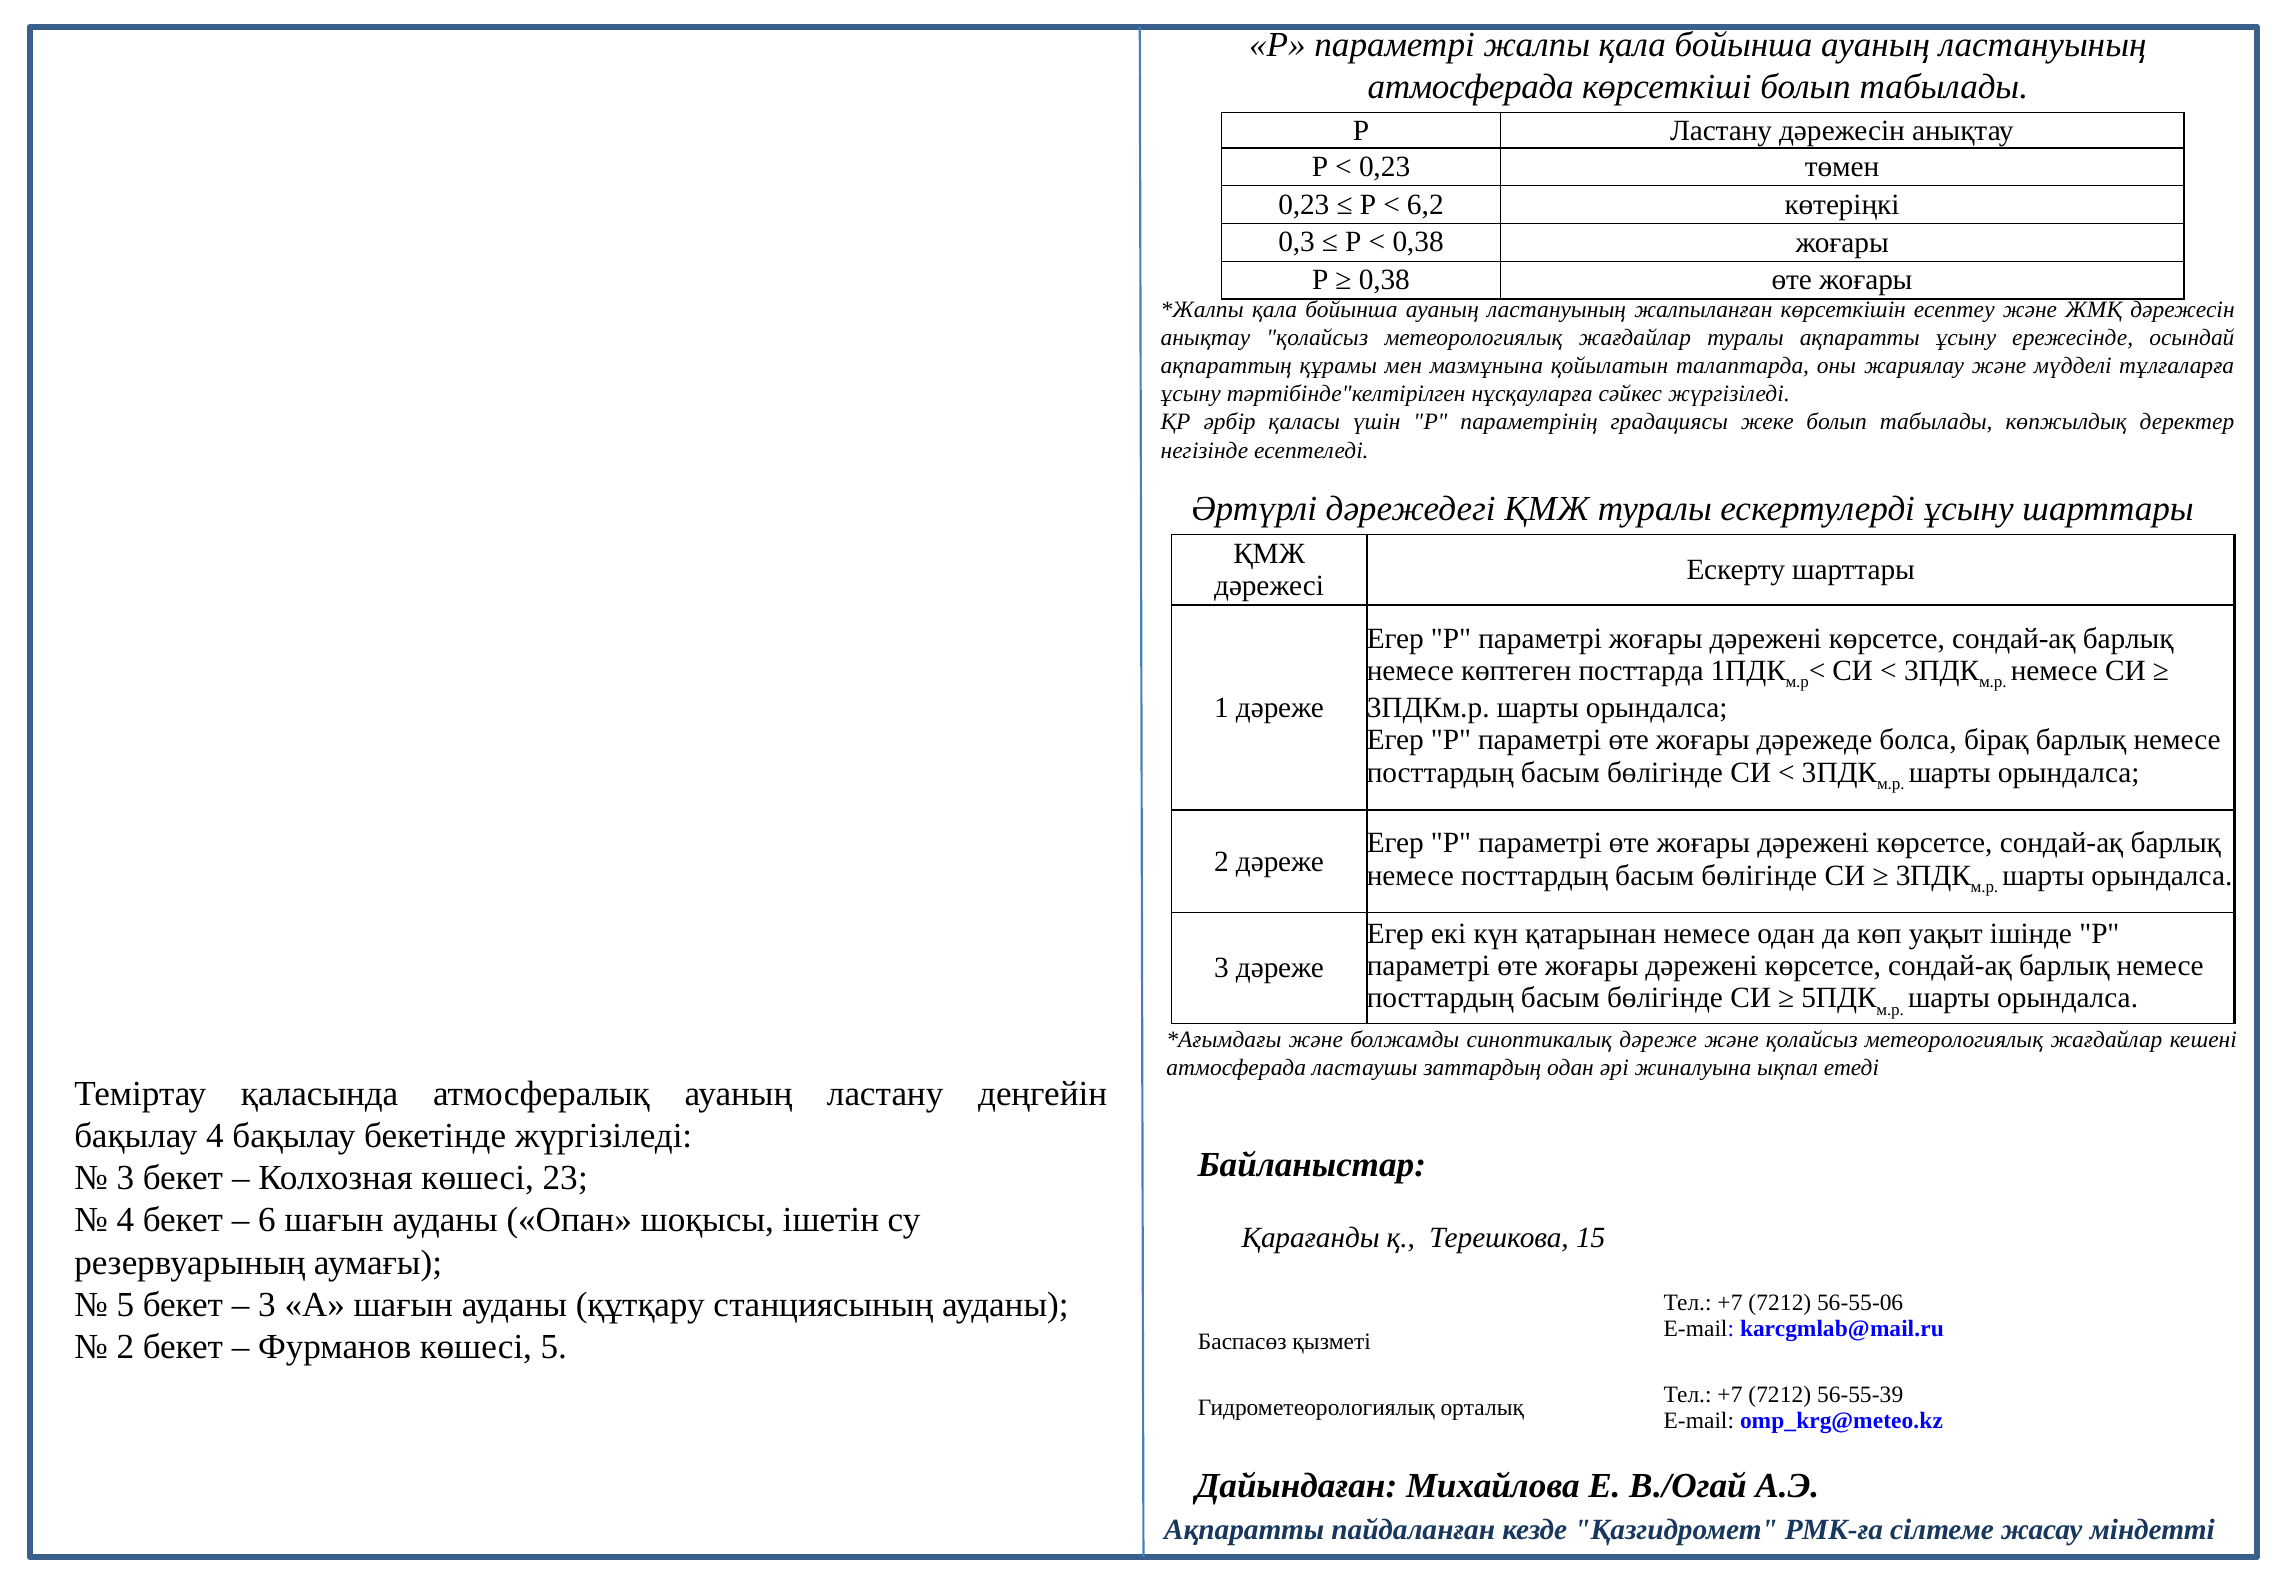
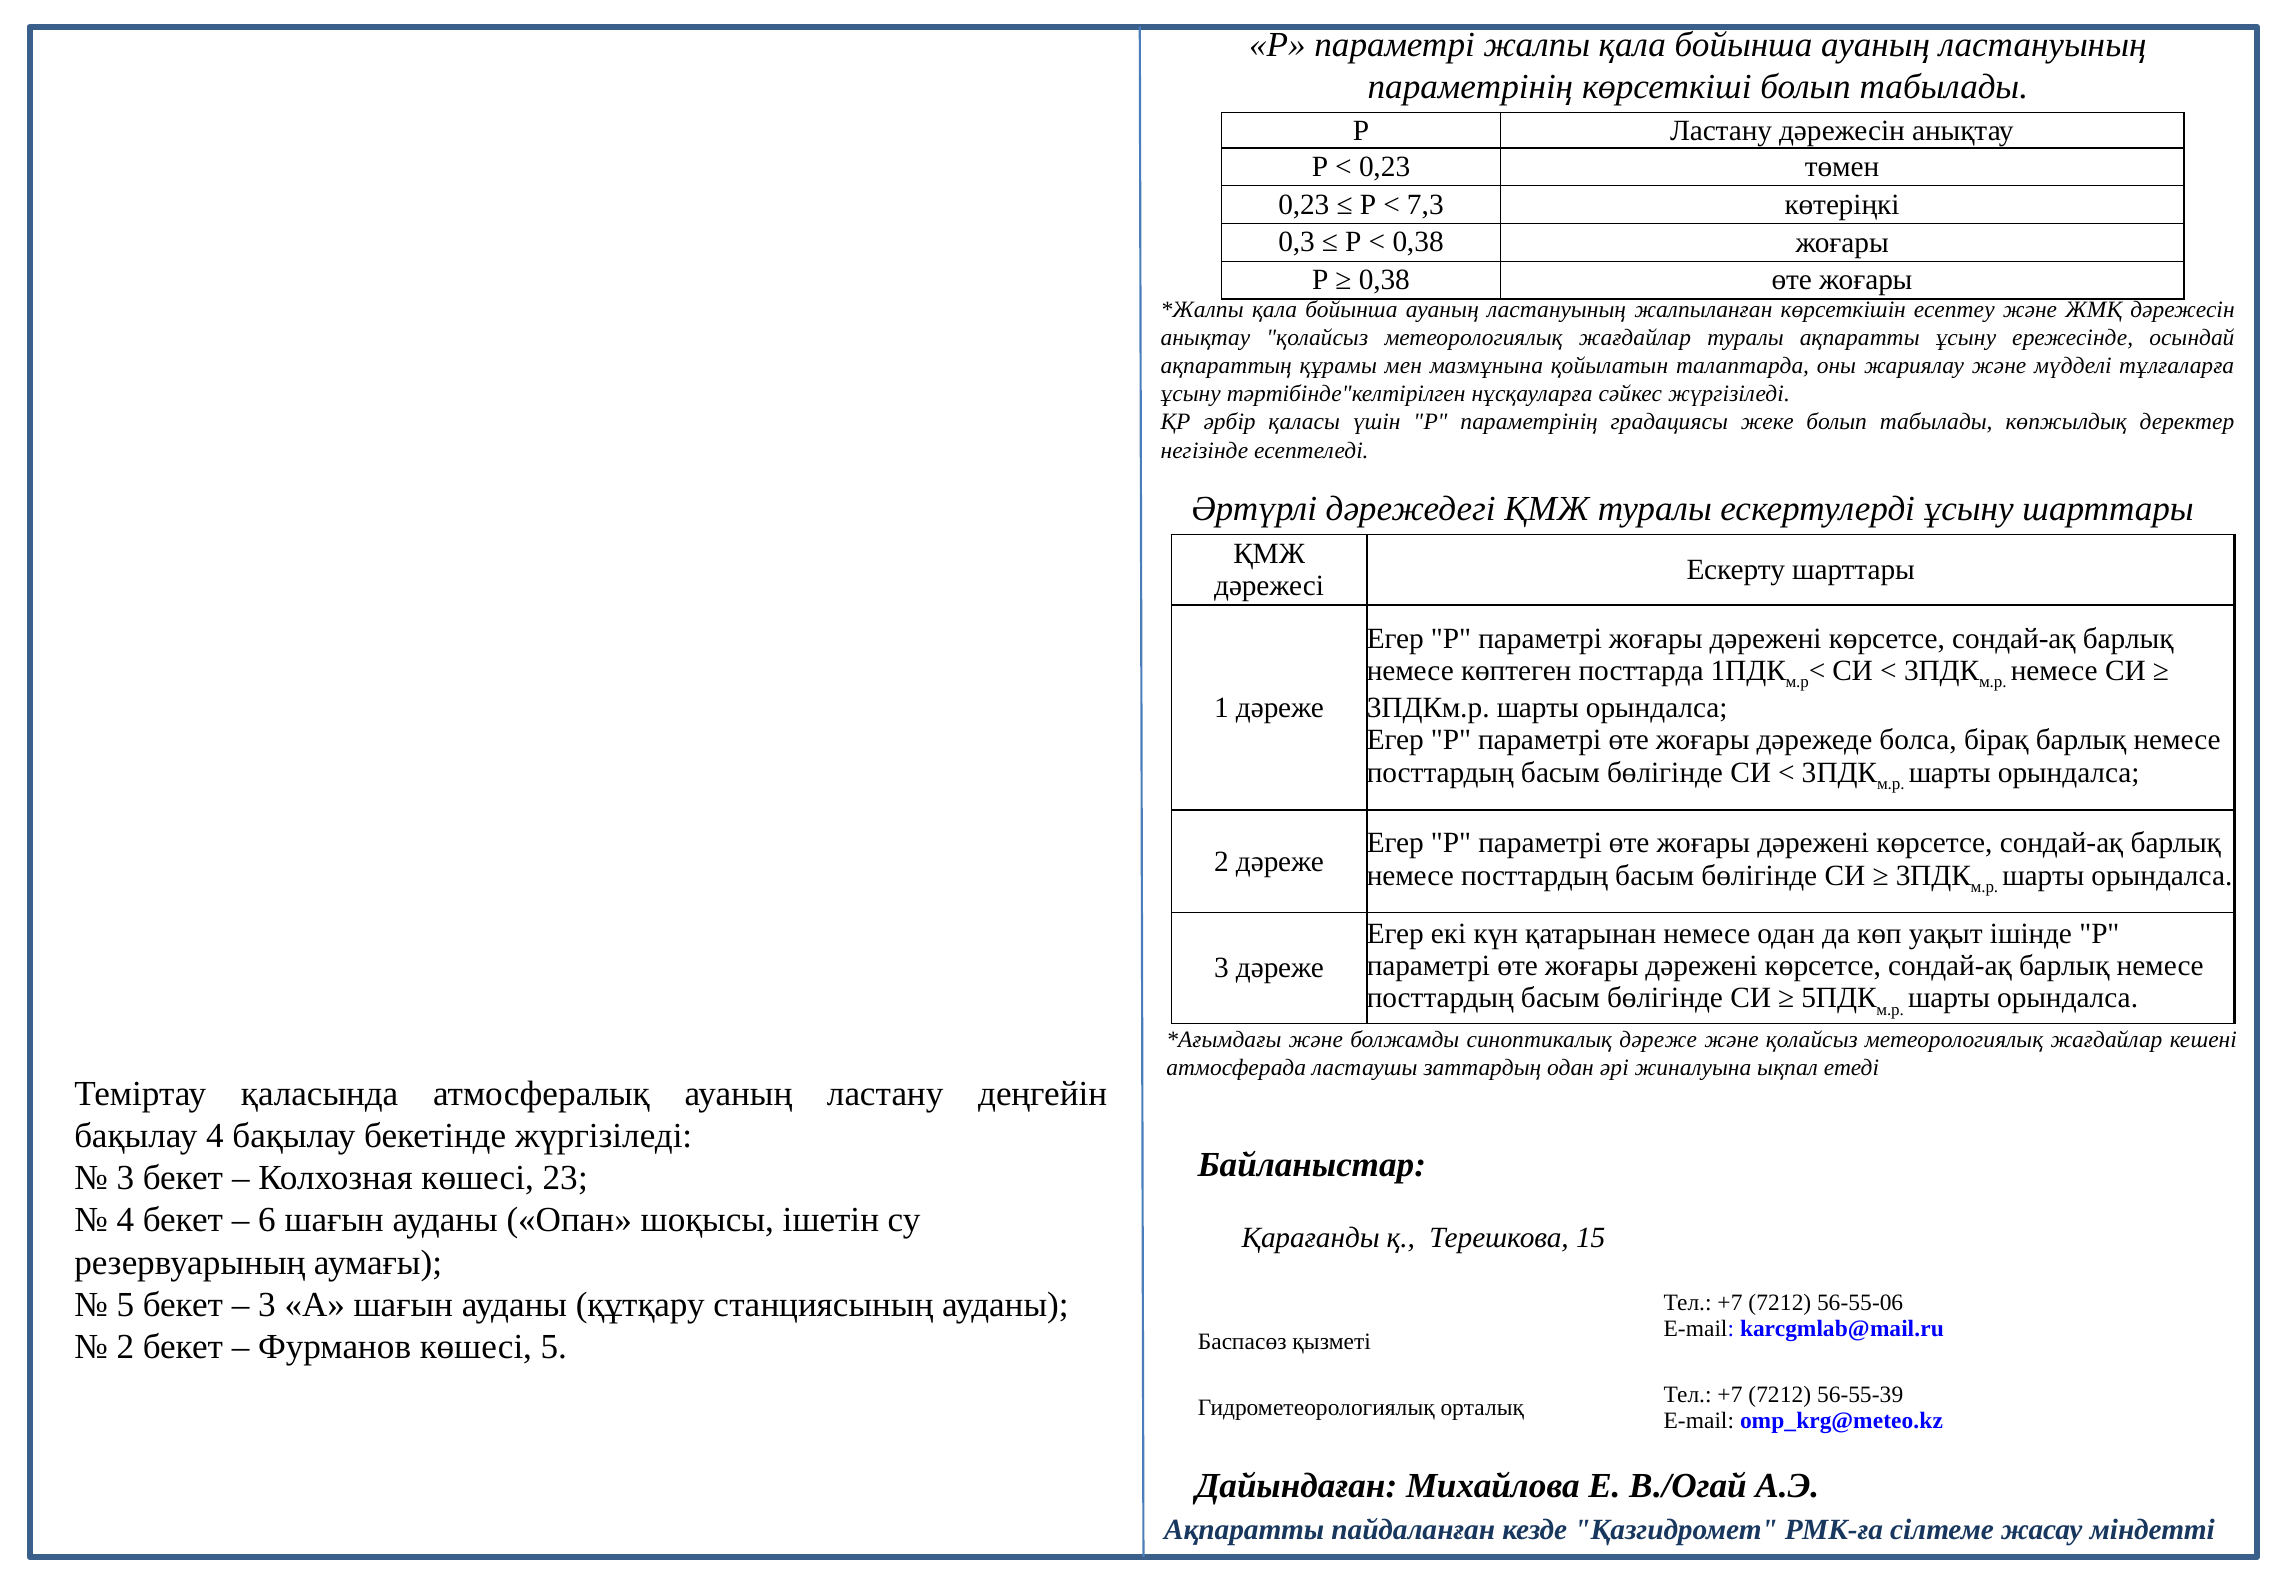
атмосферада at (1471, 87): атмосферада -> параметрінің
6,2: 6,2 -> 7,3
